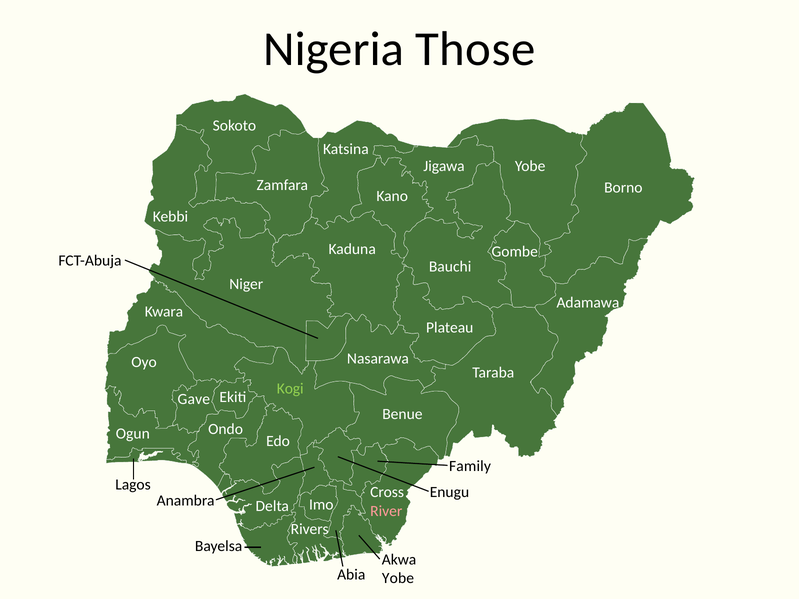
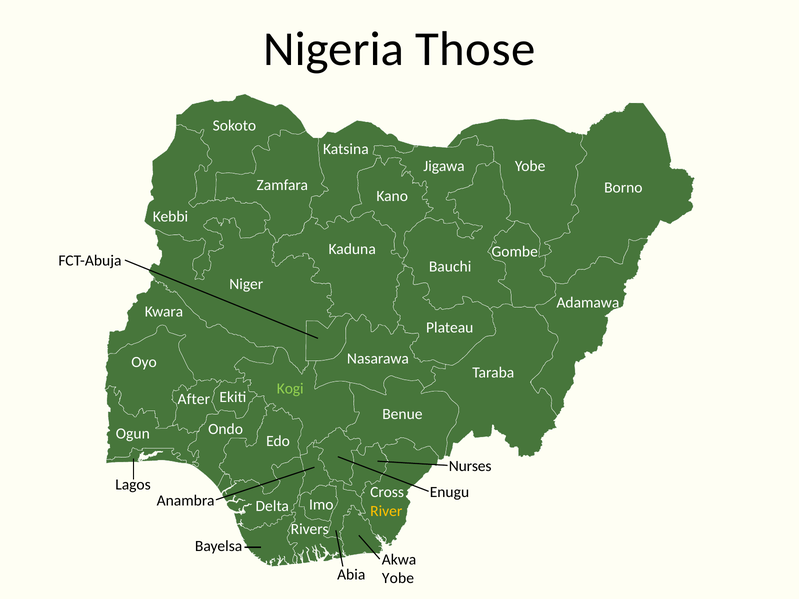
Gave: Gave -> After
Family: Family -> Nurses
River colour: pink -> yellow
